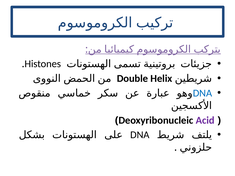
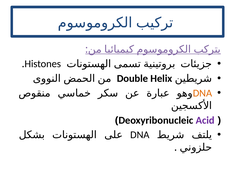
DNA at (202, 93) colour: blue -> orange
